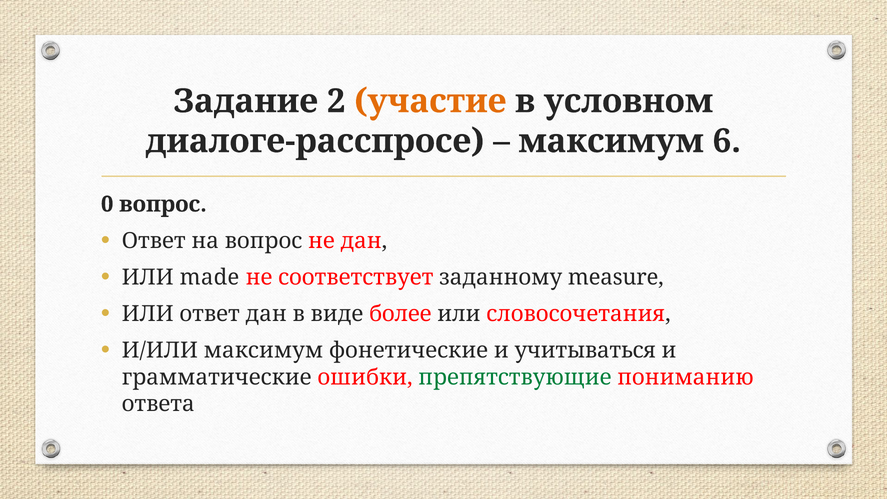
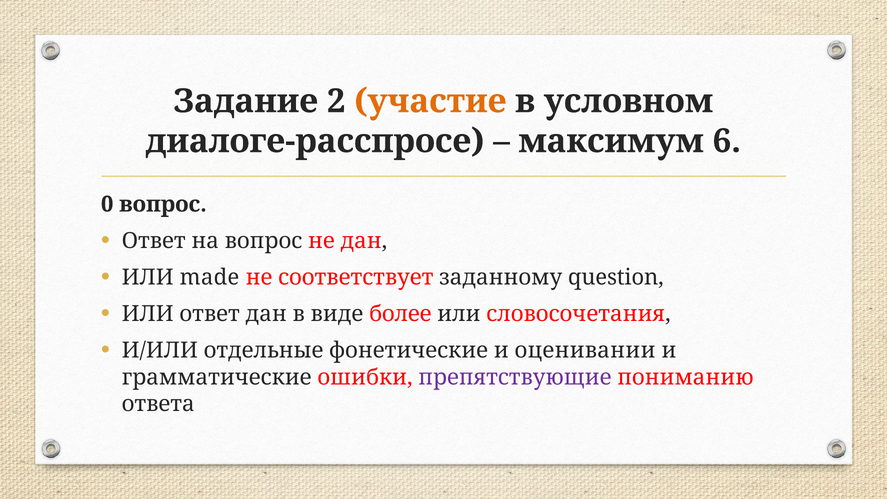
measure: measure -> question
И/ИЛИ максимум: максимум -> отдельные
учитываться: учитываться -> оценивании
препятствующие colour: green -> purple
